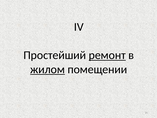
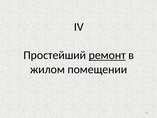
жилом underline: present -> none
